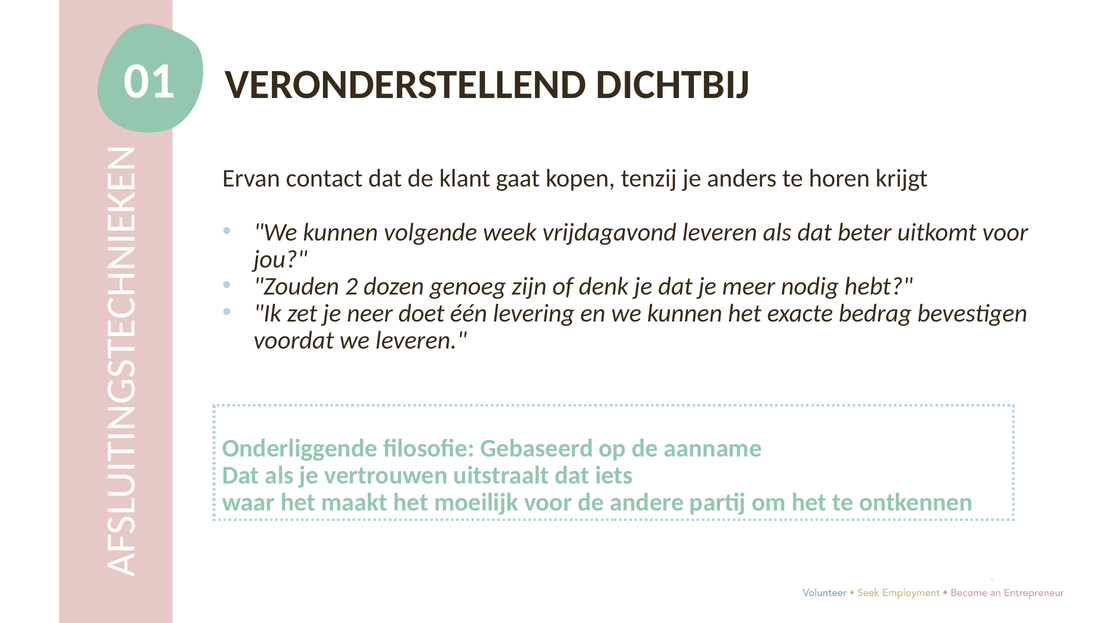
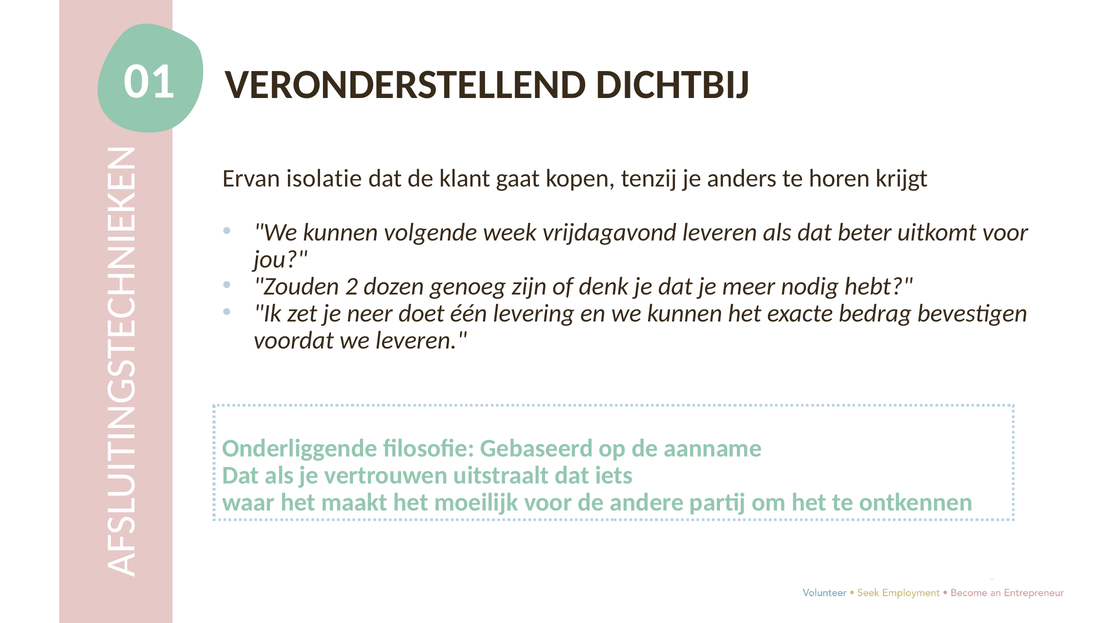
contact: contact -> isolatie
